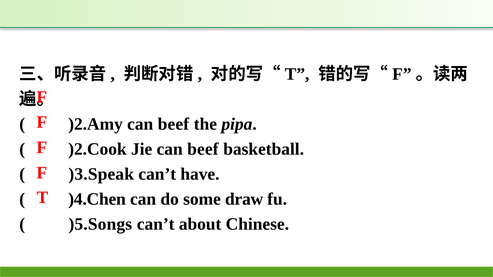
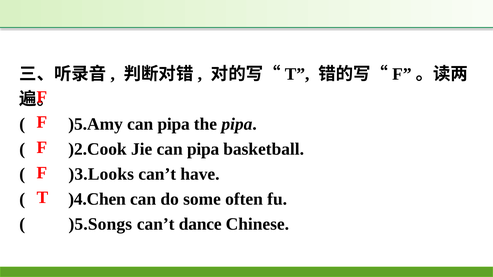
)2.Amy: )2.Amy -> )5.Amy
beef at (173, 124): beef -> pipa
Jie can beef: beef -> pipa
)3.Speak: )3.Speak -> )3.Looks
draw: draw -> often
about: about -> dance
